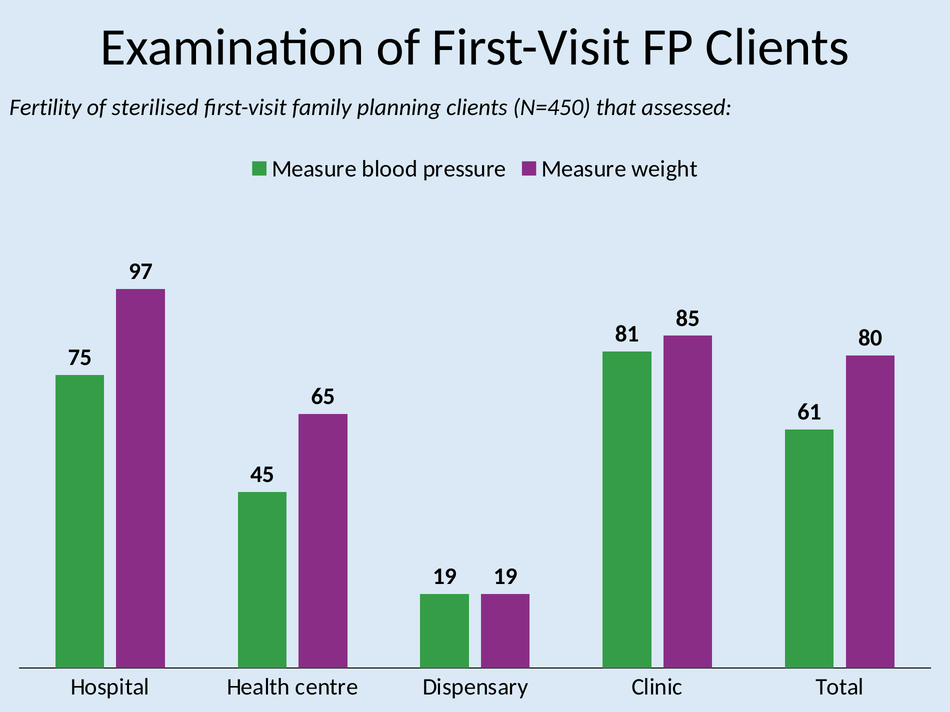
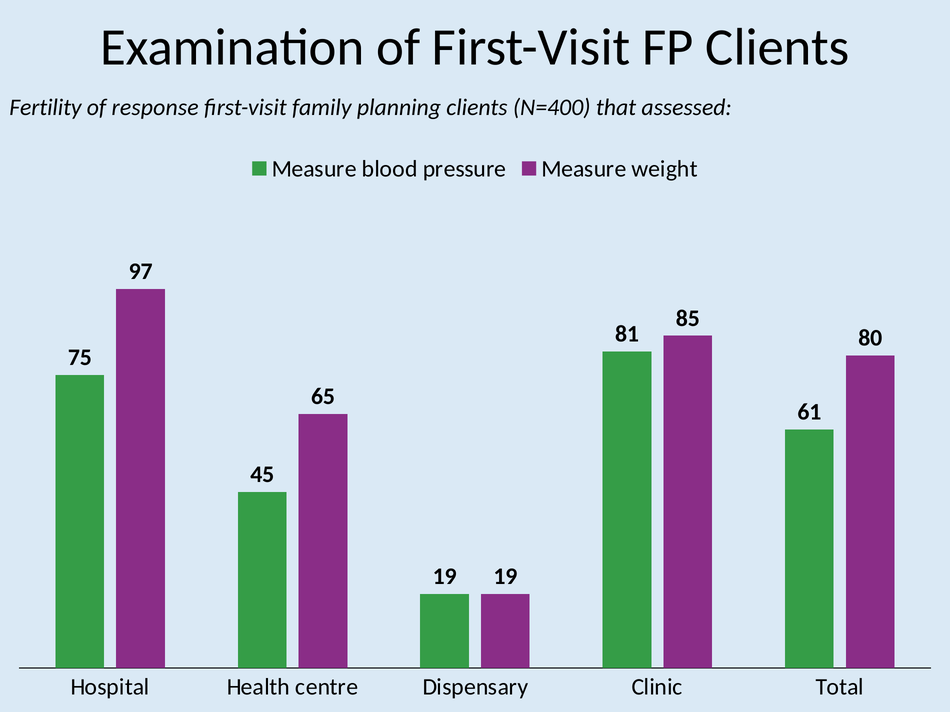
sterilised: sterilised -> response
N=450: N=450 -> N=400
